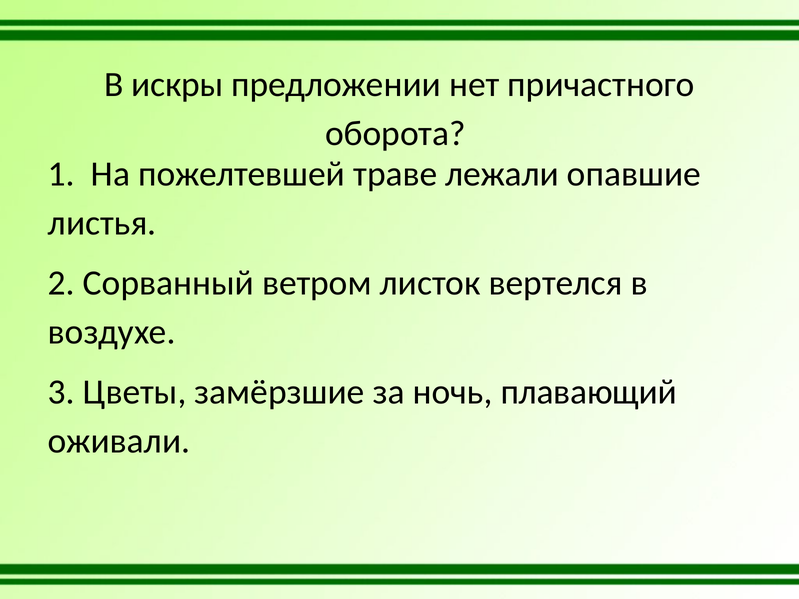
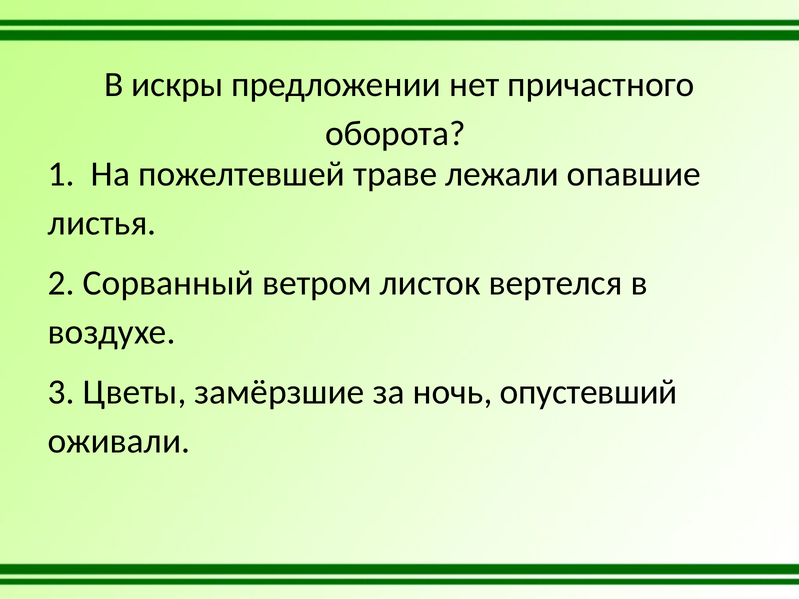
плавающий: плавающий -> опустевший
